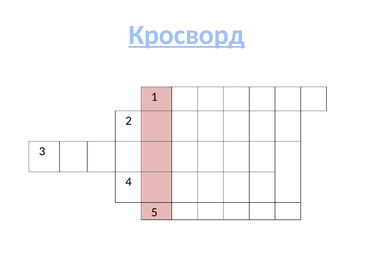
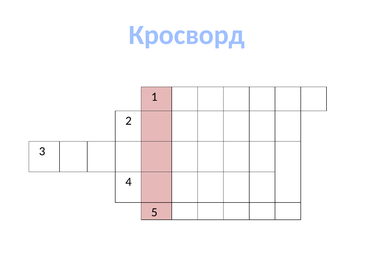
Кросворд underline: present -> none
